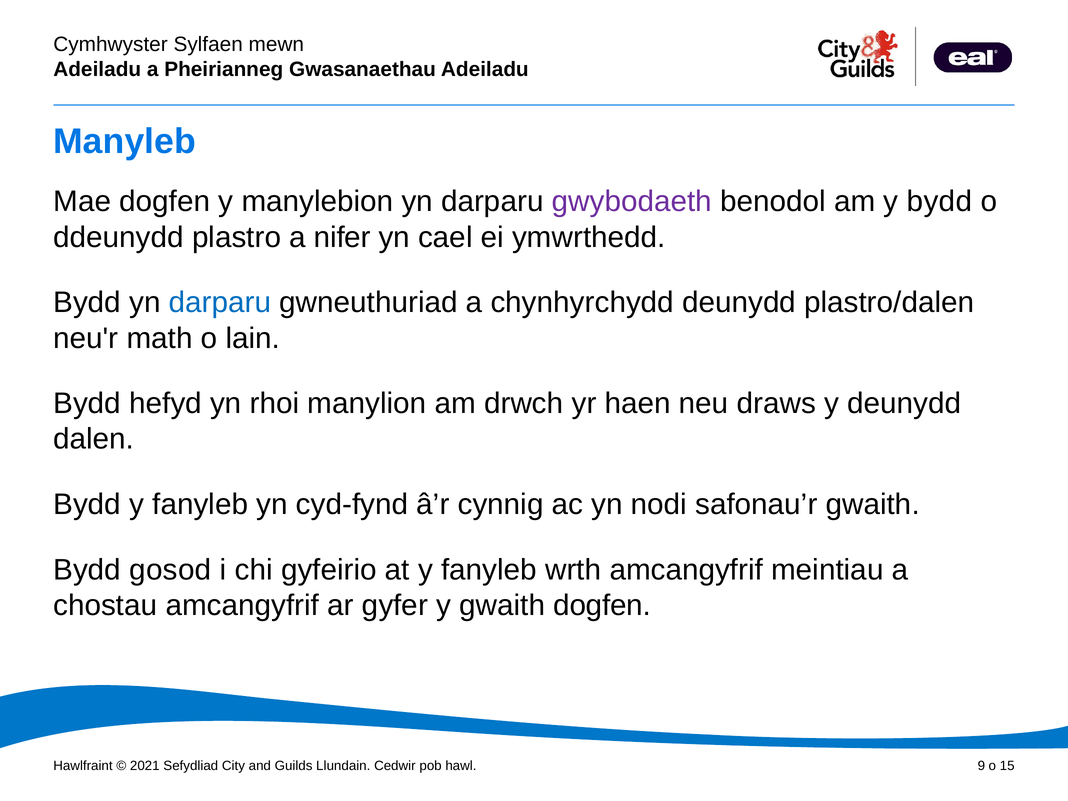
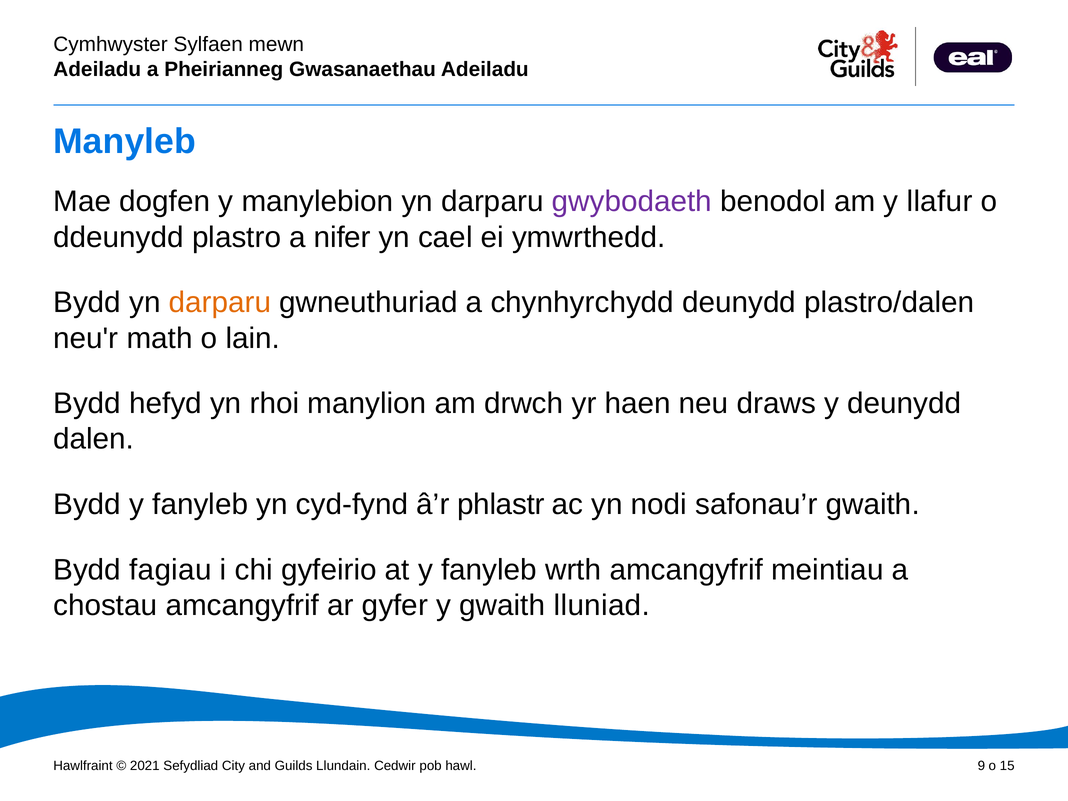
y bydd: bydd -> llafur
darparu at (220, 303) colour: blue -> orange
cynnig: cynnig -> phlastr
gosod: gosod -> fagiau
gwaith dogfen: dogfen -> lluniad
